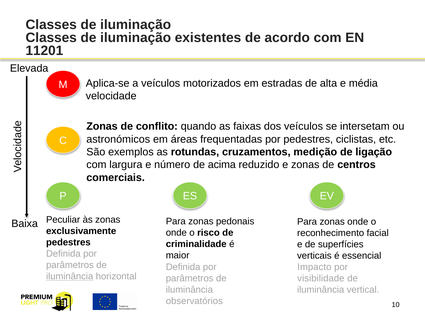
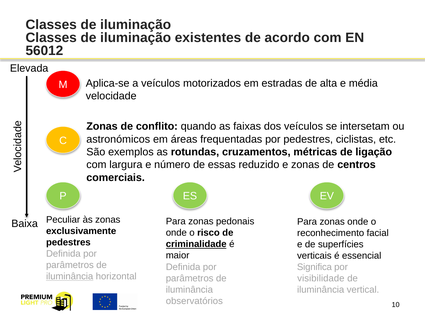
11201: 11201 -> 56012
medição: medição -> métricas
acima: acima -> essas
criminalidade underline: none -> present
Impacto: Impacto -> Significa
